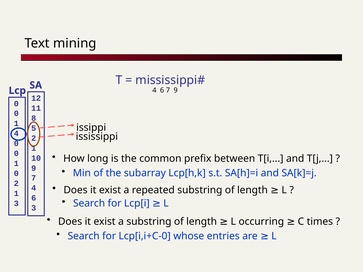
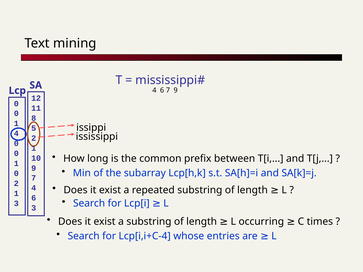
Lcp[i,i+C-0: Lcp[i,i+C-0 -> Lcp[i,i+C-4
